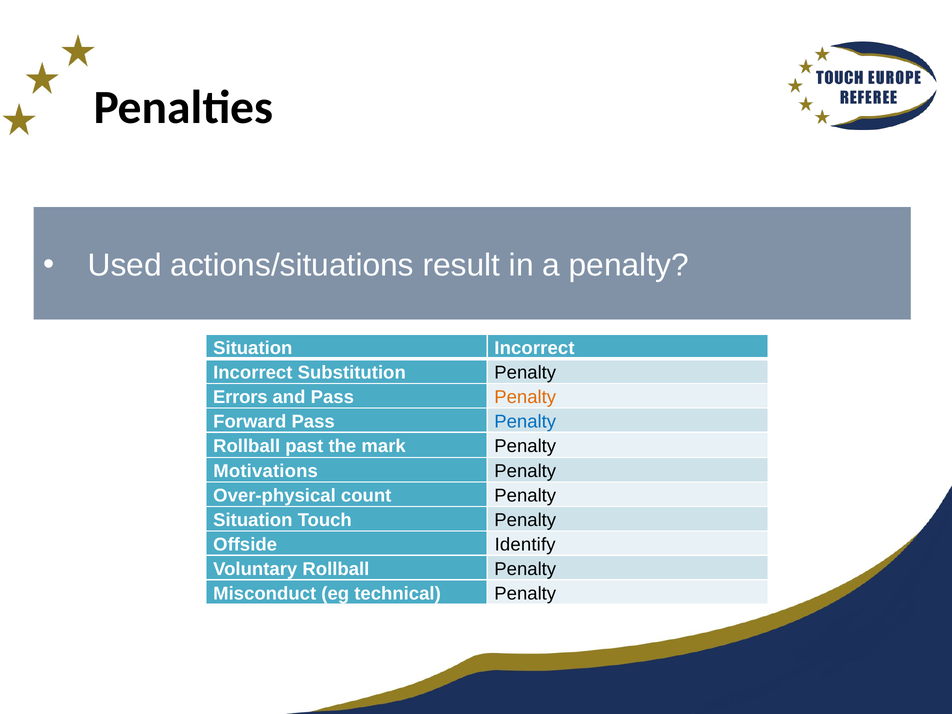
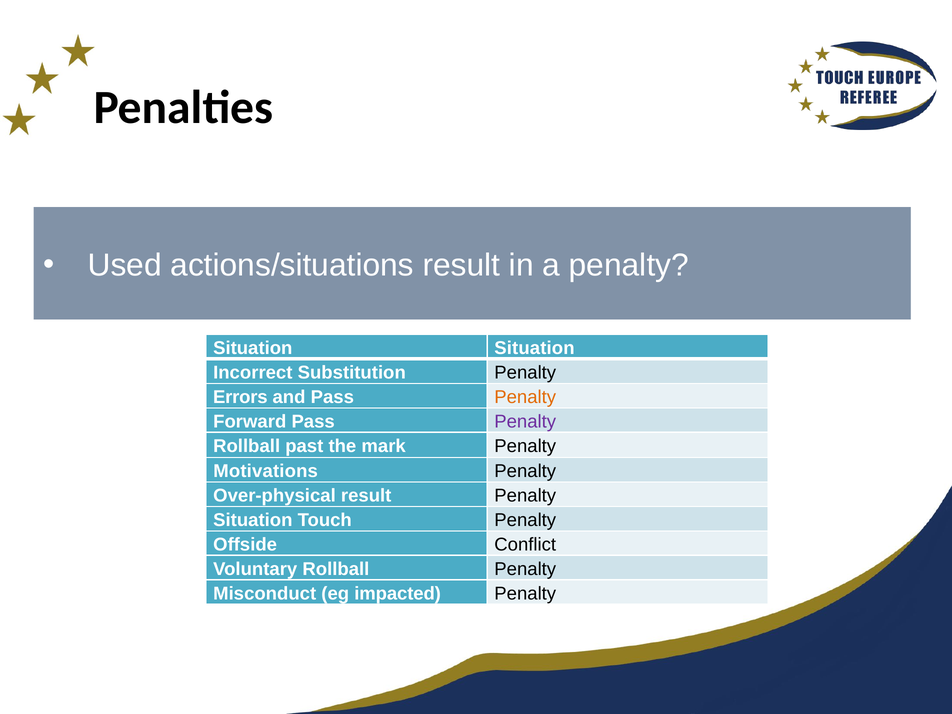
Situation Incorrect: Incorrect -> Situation
Penalty at (525, 422) colour: blue -> purple
Over-physical count: count -> result
Identify: Identify -> Conflict
technical: technical -> impacted
